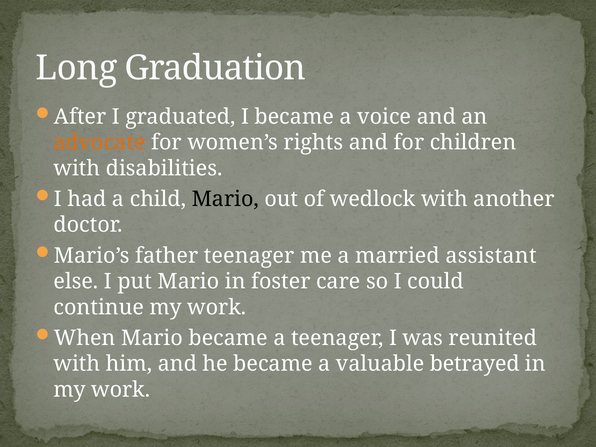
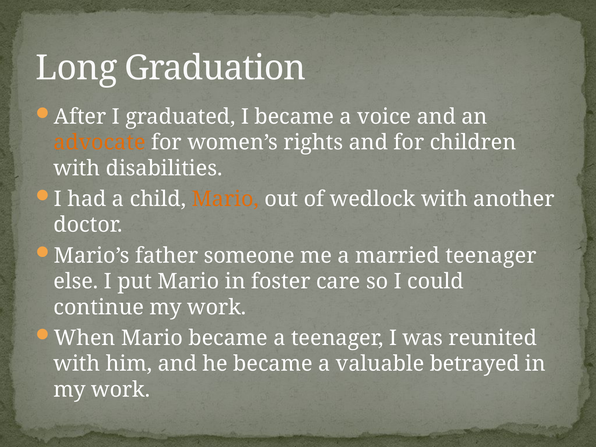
Mario at (225, 199) colour: black -> orange
father teenager: teenager -> someone
married assistant: assistant -> teenager
